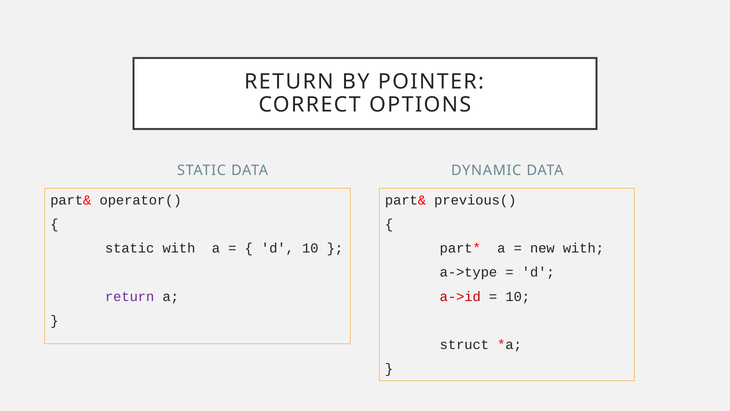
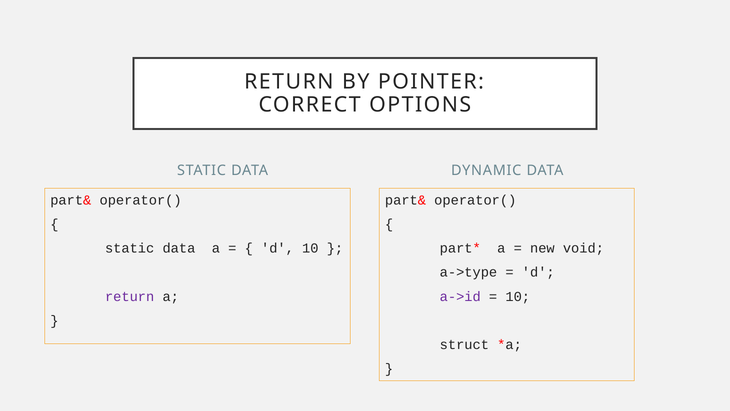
previous( at (475, 200): previous( -> operator(
with at (179, 248): with -> data
new with: with -> void
a->id colour: red -> purple
